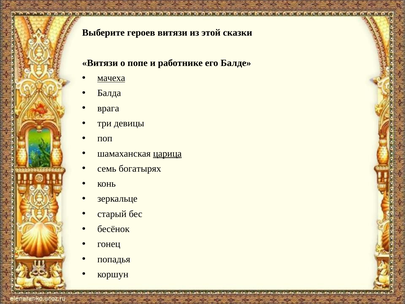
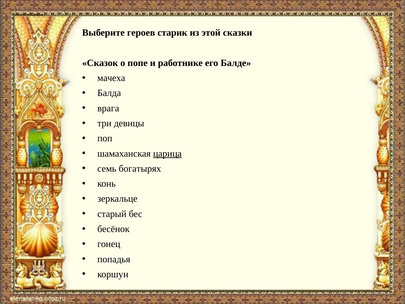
героев витязи: витязи -> старик
Витязи at (100, 63): Витязи -> Сказок
мачеха underline: present -> none
